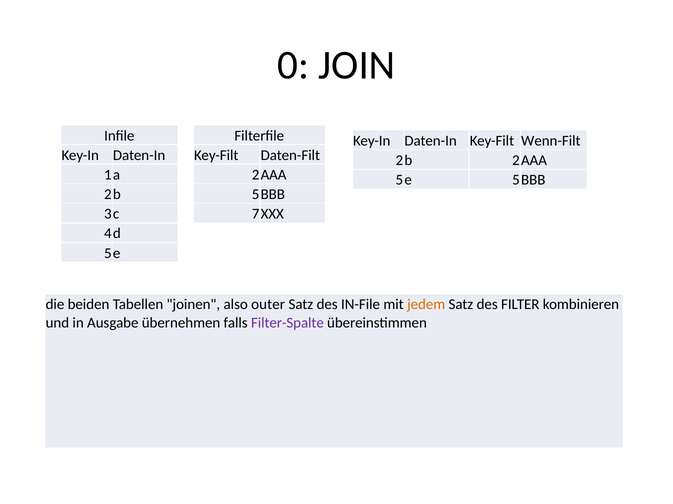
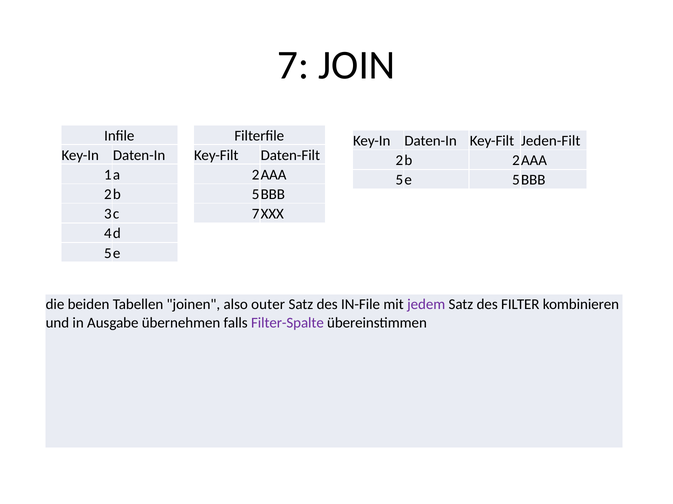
0: 0 -> 7
Wenn-Filt: Wenn-Filt -> Jeden-Filt
jedem colour: orange -> purple
